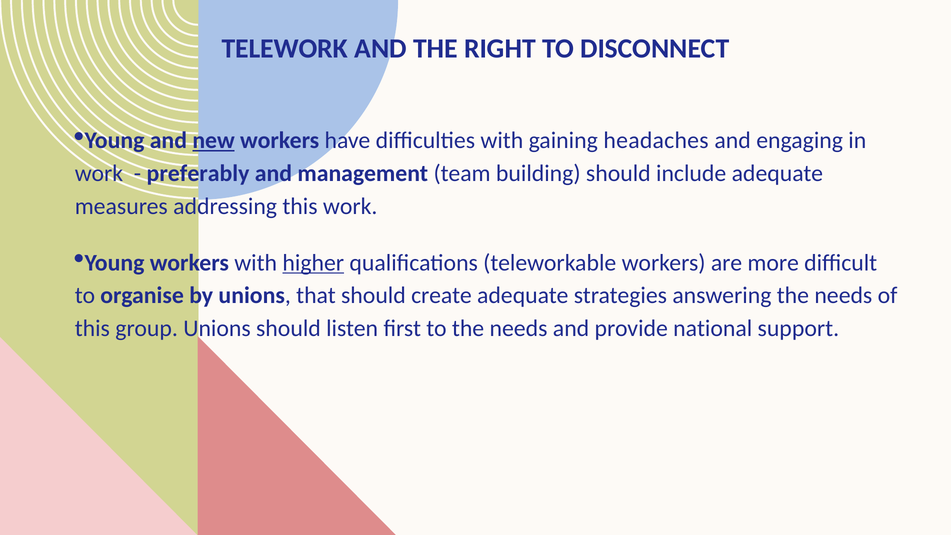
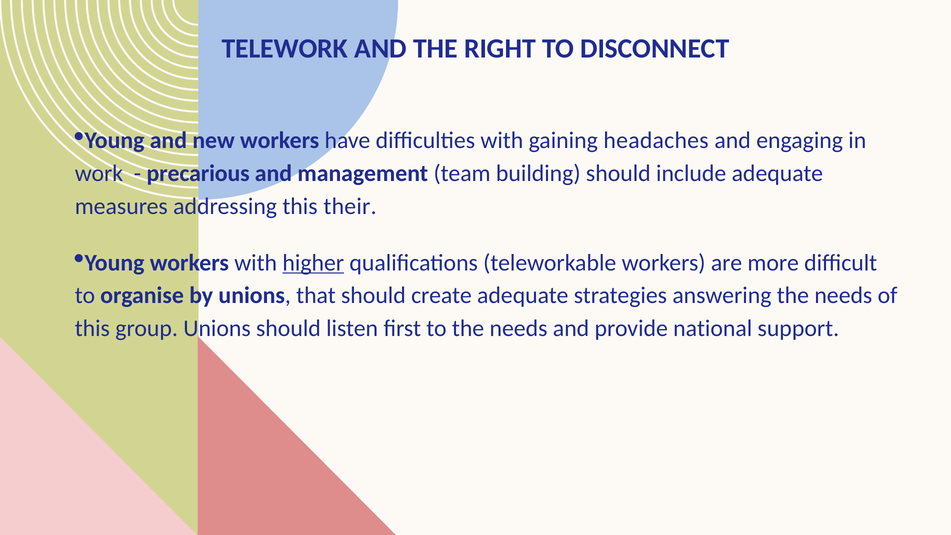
new underline: present -> none
preferably: preferably -> precarious
this work: work -> their
